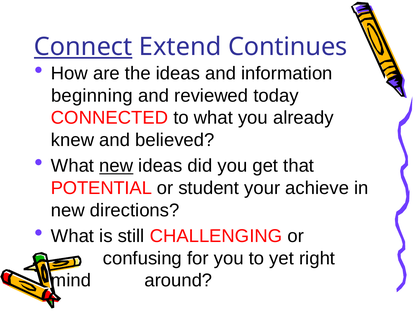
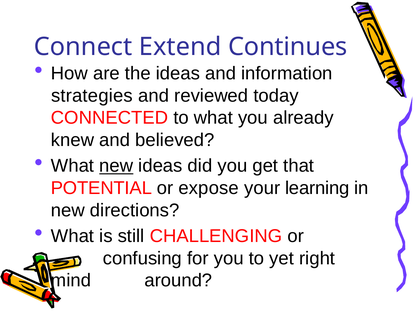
Connect underline: present -> none
beginning: beginning -> strategies
student: student -> expose
achieve: achieve -> learning
